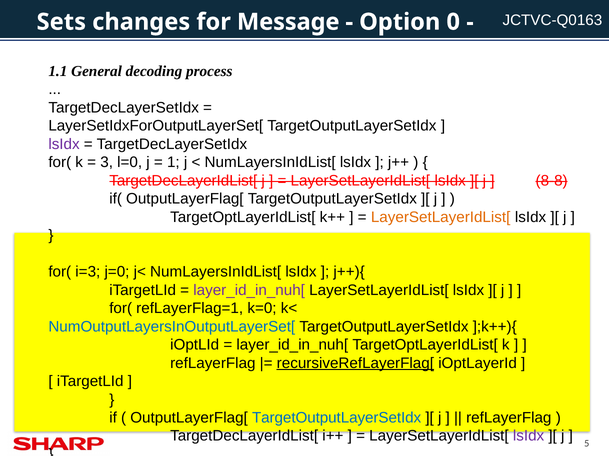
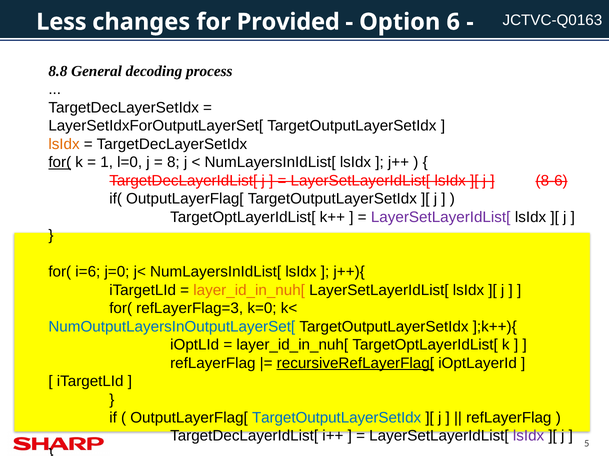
Sets: Sets -> Less
Message: Message -> Provided
0: 0 -> 6
1.1: 1.1 -> 8.8
lsIdx at (64, 144) colour: purple -> orange
for( at (60, 163) underline: none -> present
3: 3 -> 1
1: 1 -> 8
8‑8: 8‑8 -> 8‑6
LayerSetLayerIdList[ at (441, 217) colour: orange -> purple
i=3: i=3 -> i=6
layer_id_in_nuh[ at (249, 291) colour: purple -> orange
refLayerFlag=1: refLayerFlag=1 -> refLayerFlag=3
